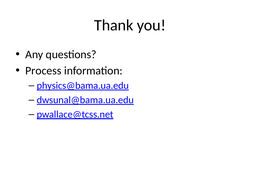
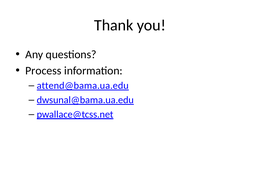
physics@bama.ua.edu: physics@bama.ua.edu -> attend@bama.ua.edu
